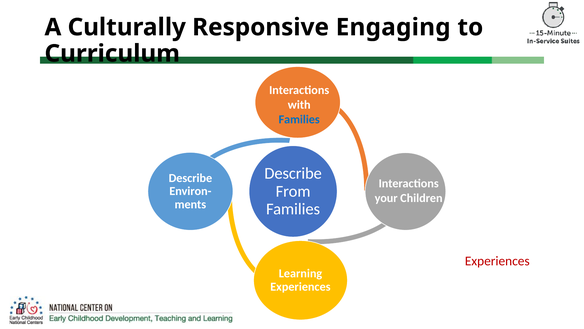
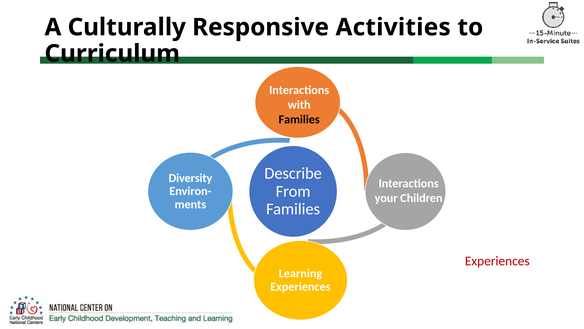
Responsive Engaging: Engaging -> Activities
Families at (299, 119) colour: blue -> black
Describe at (190, 178): Describe -> Diversity
